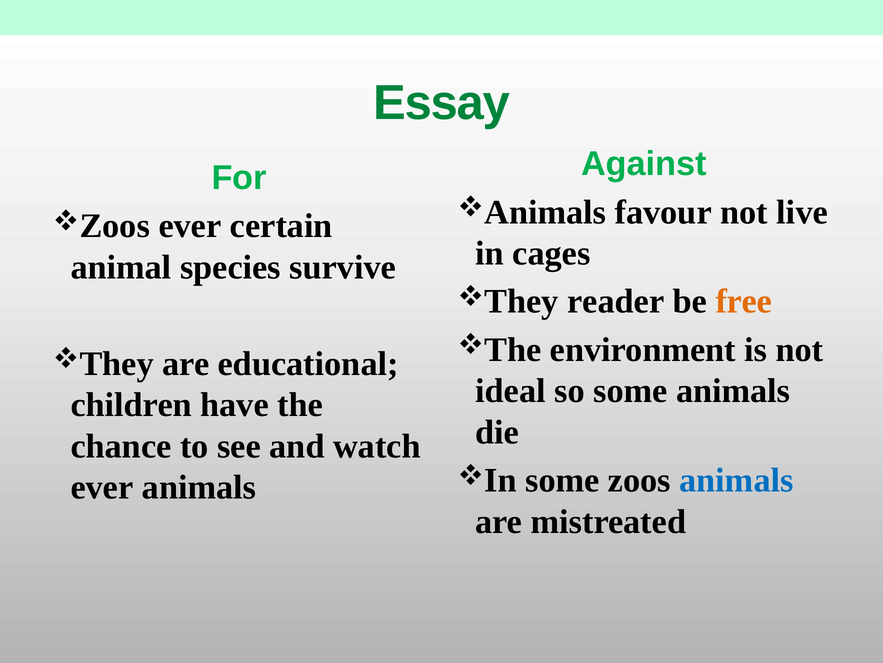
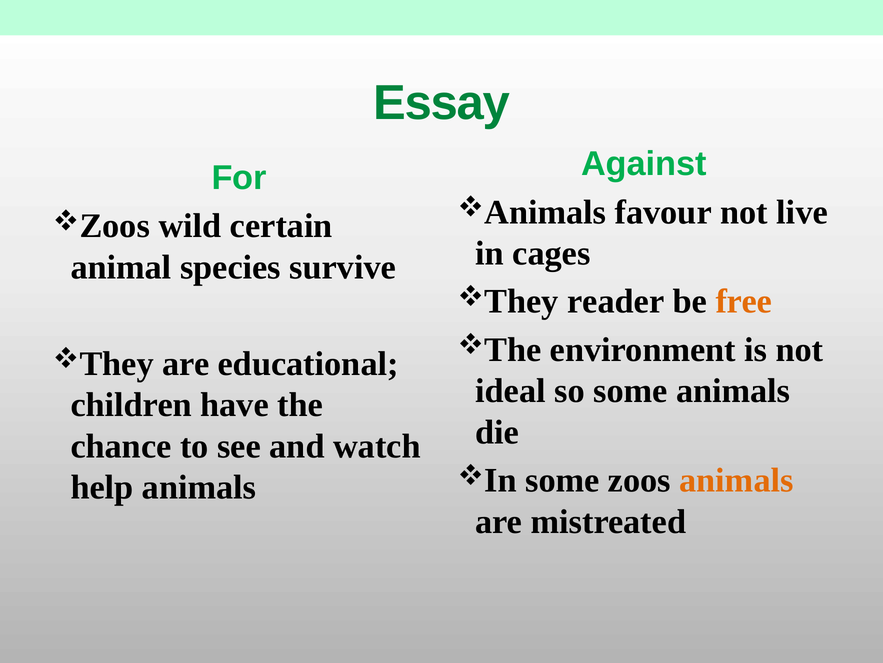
ever at (190, 226): ever -> wild
animals at (736, 480) colour: blue -> orange
ever at (102, 487): ever -> help
